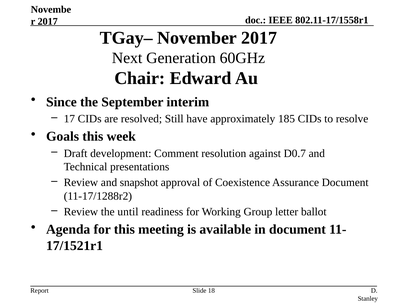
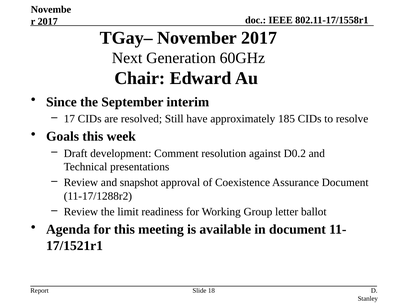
D0.7: D0.7 -> D0.2
until: until -> limit
